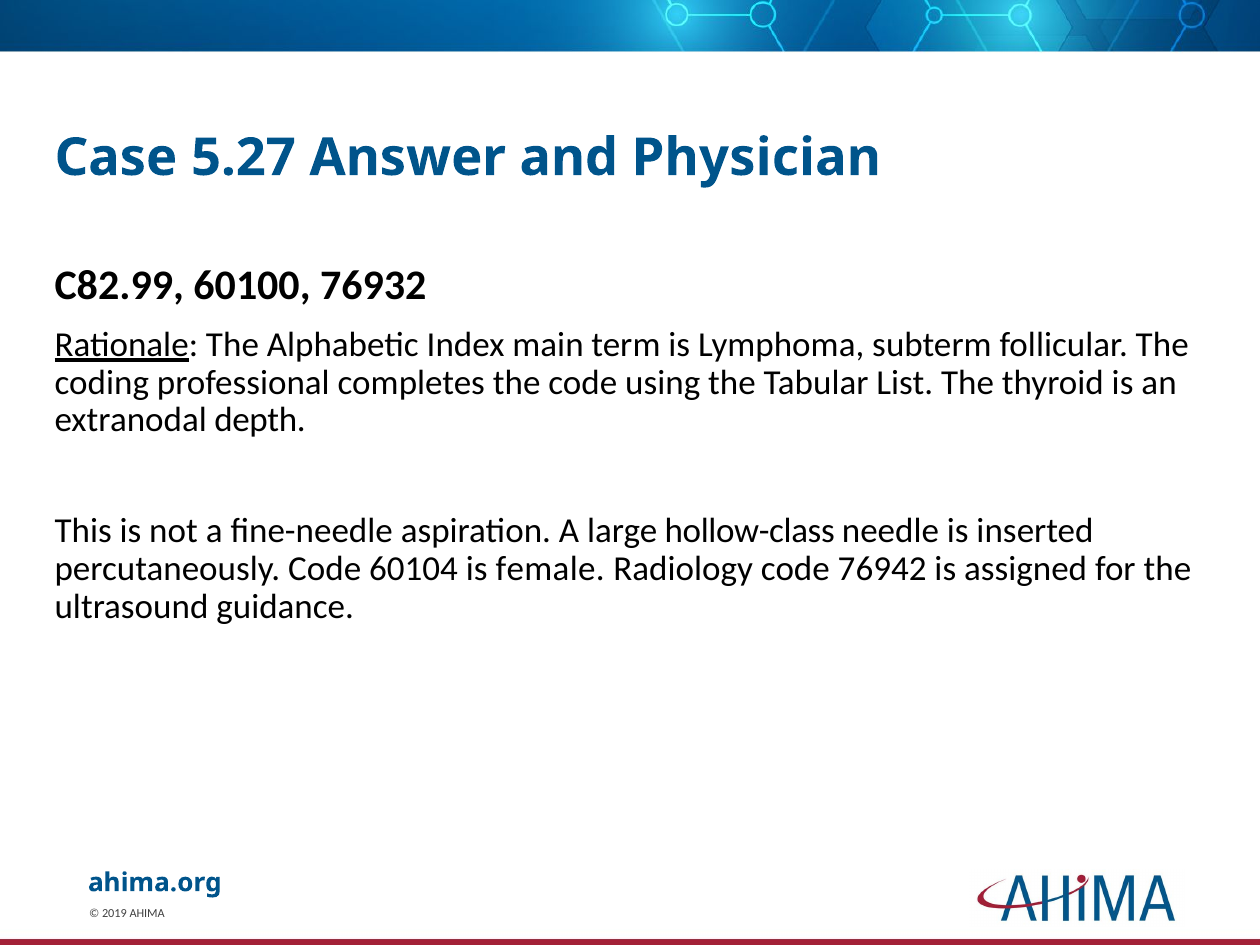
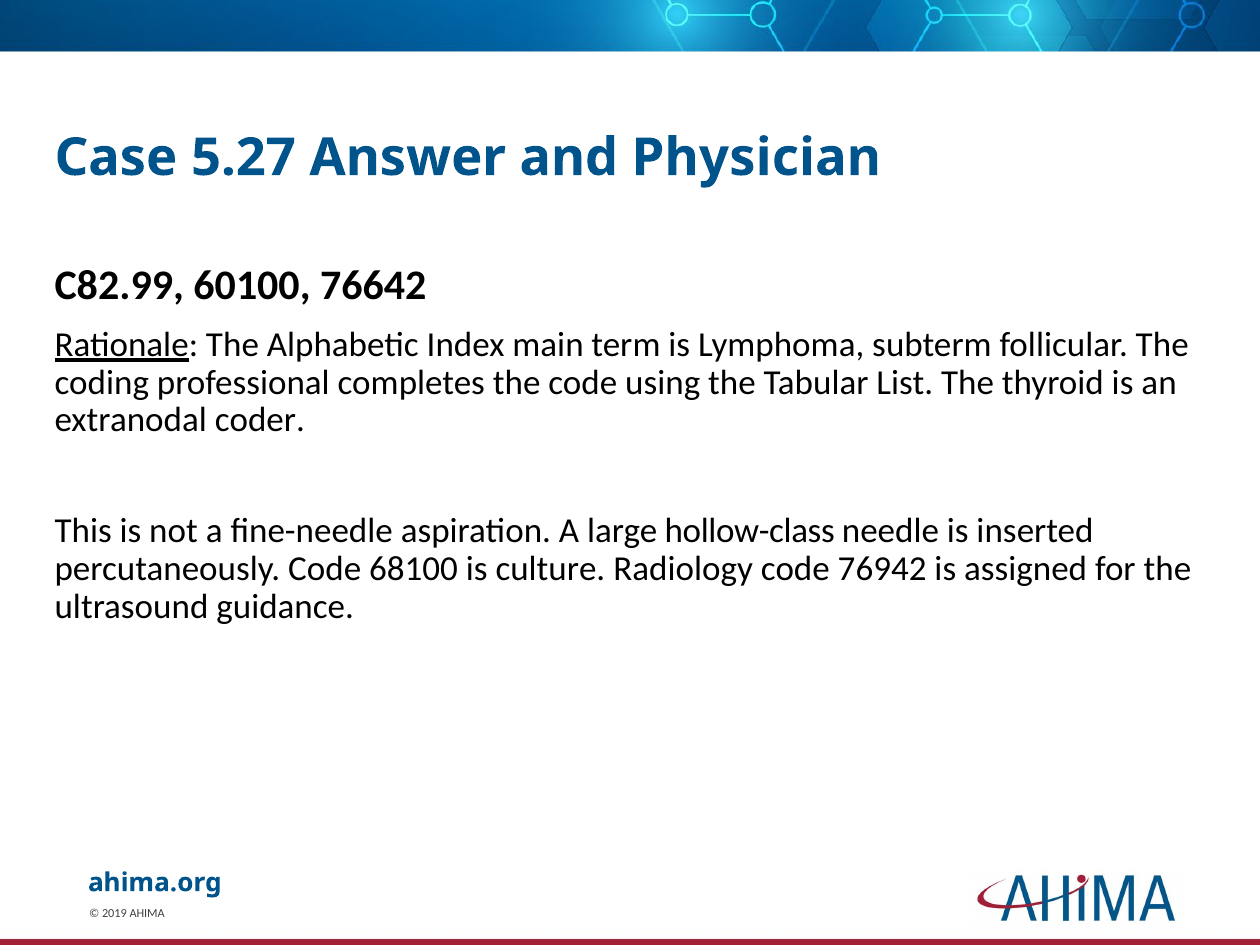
76932: 76932 -> 76642
depth: depth -> coder
60104: 60104 -> 68100
female: female -> culture
